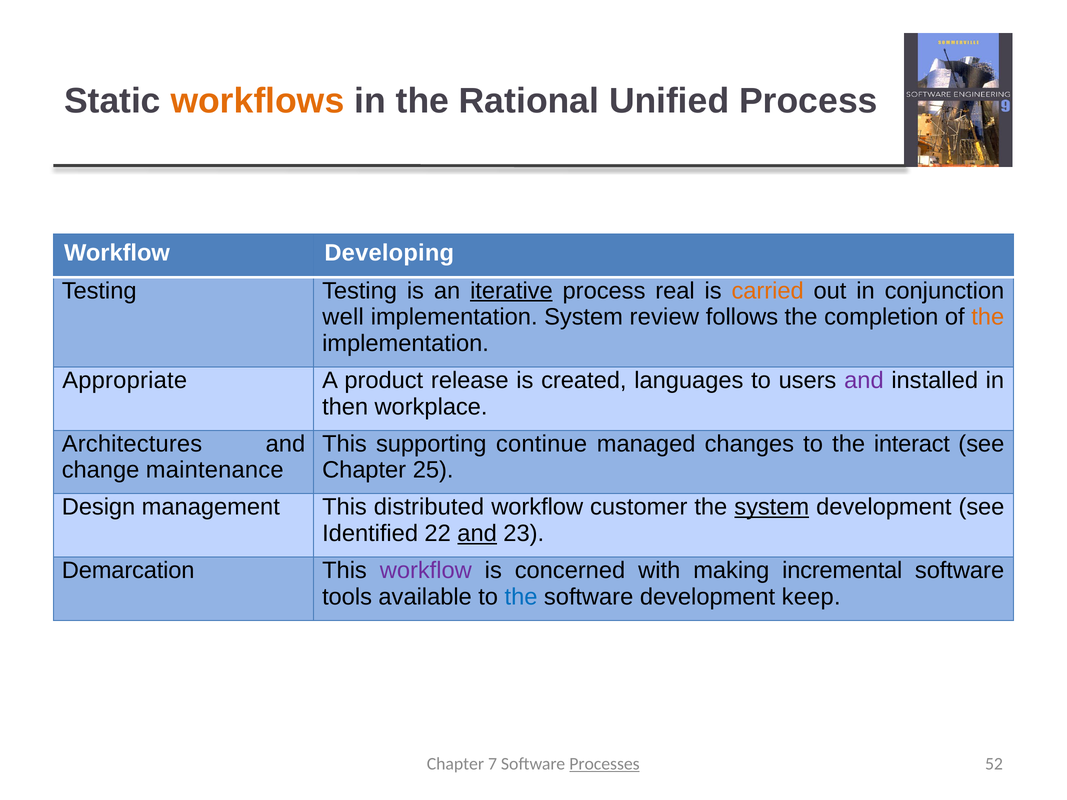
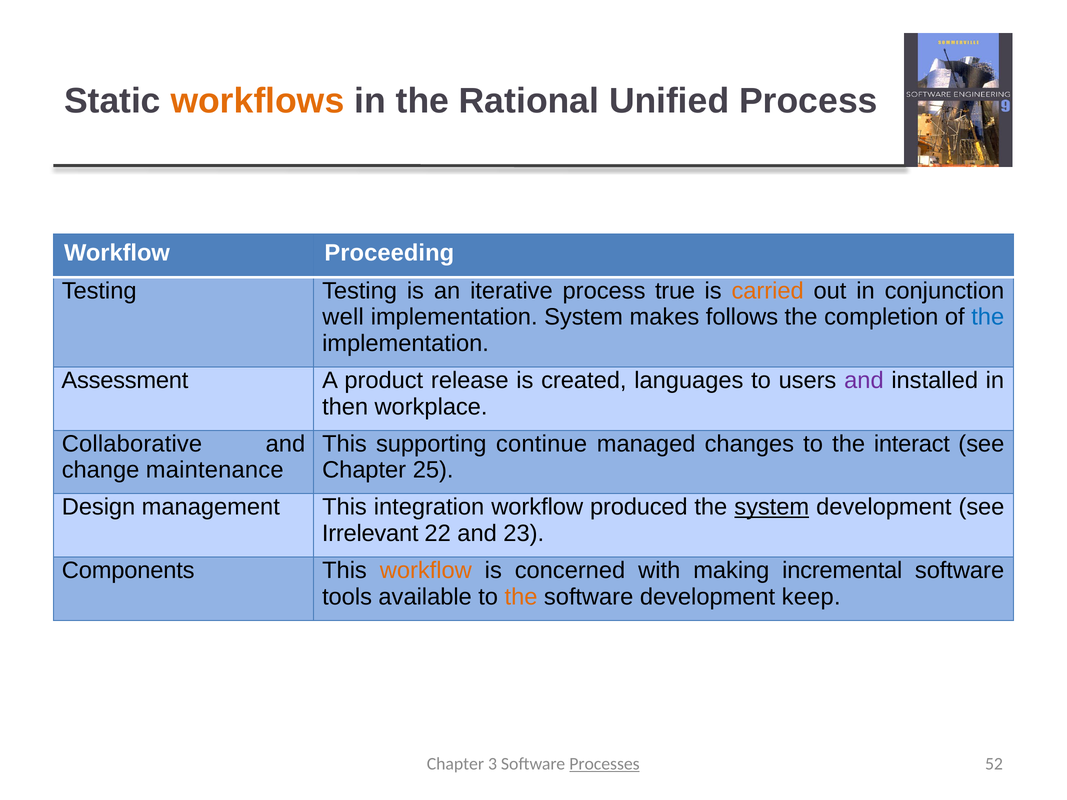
Developing: Developing -> Proceeding
iterative underline: present -> none
real: real -> true
review: review -> makes
the at (988, 317) colour: orange -> blue
Appropriate: Appropriate -> Assessment
Architectures: Architectures -> Collaborative
distributed: distributed -> integration
customer: customer -> produced
Identified: Identified -> Irrelevant
and at (477, 534) underline: present -> none
Demarcation: Demarcation -> Components
workflow at (426, 571) colour: purple -> orange
the at (521, 597) colour: blue -> orange
7: 7 -> 3
